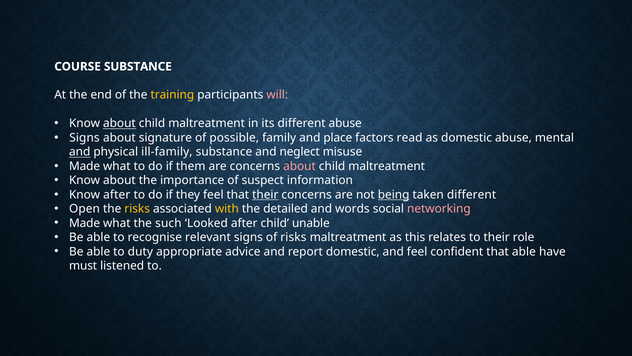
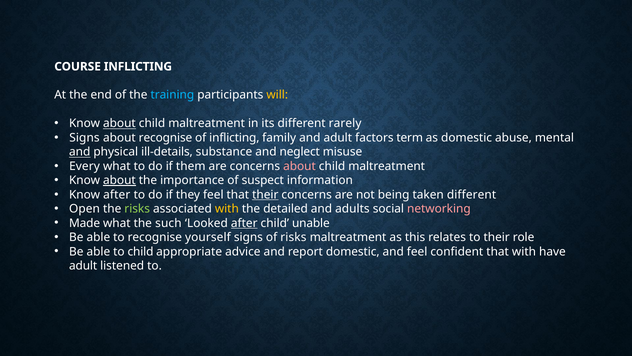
COURSE SUBSTANCE: SUBSTANCE -> INFLICTING
training colour: yellow -> light blue
will colour: pink -> yellow
different abuse: abuse -> rarely
about signature: signature -> recognise
of possible: possible -> inflicting
and place: place -> adult
read: read -> term
ill-family: ill-family -> ill-details
Made at (85, 166): Made -> Every
about at (119, 180) underline: none -> present
being underline: present -> none
risks at (137, 209) colour: yellow -> light green
words: words -> adults
after at (244, 223) underline: none -> present
relevant: relevant -> yourself
to duty: duty -> child
that able: able -> with
must at (83, 266): must -> adult
